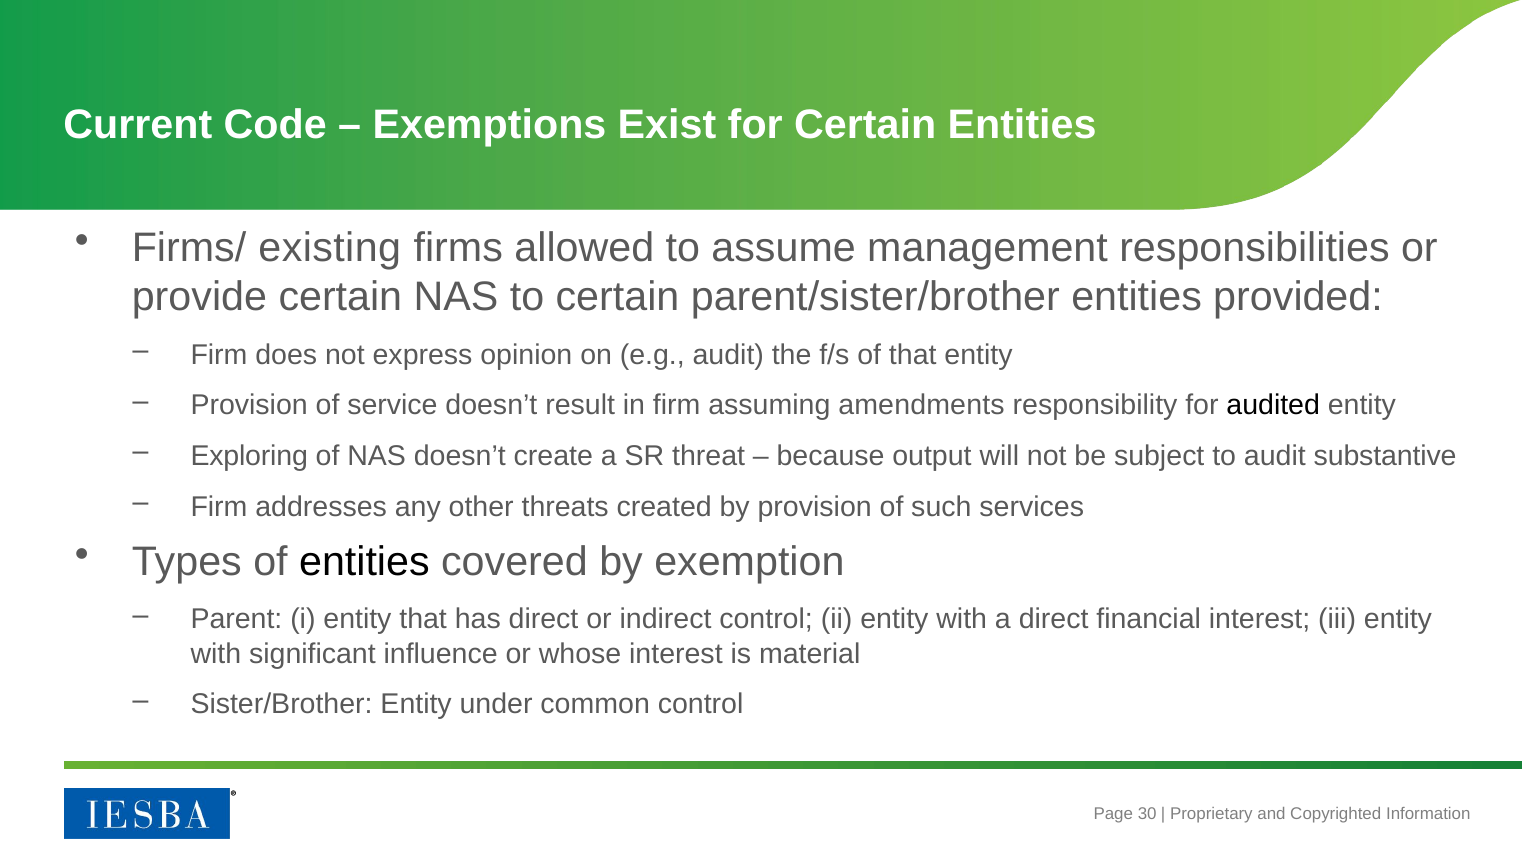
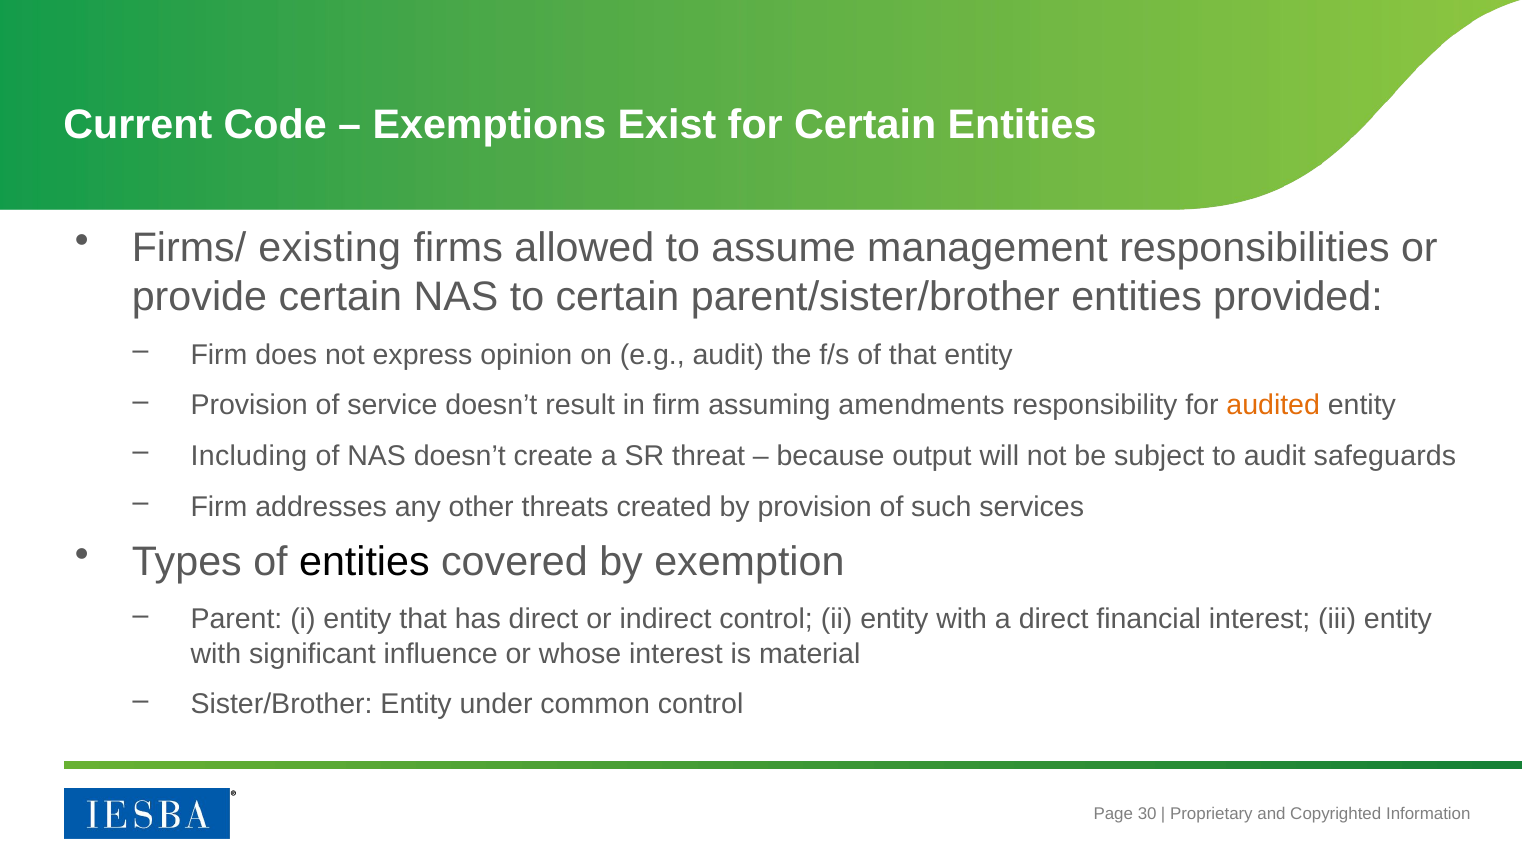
audited colour: black -> orange
Exploring: Exploring -> Including
substantive: substantive -> safeguards
